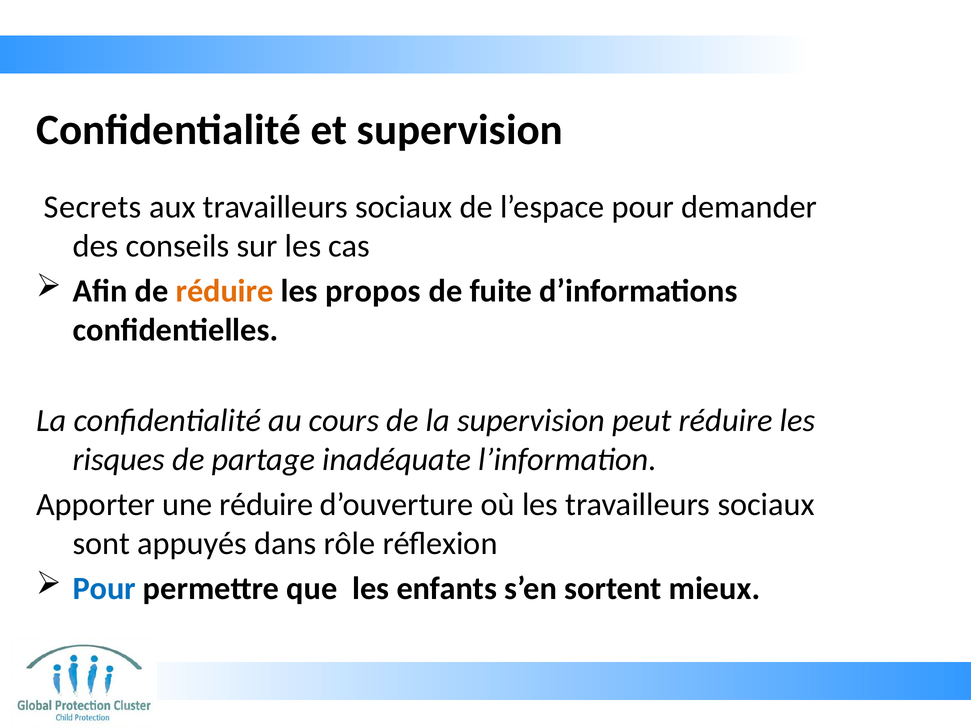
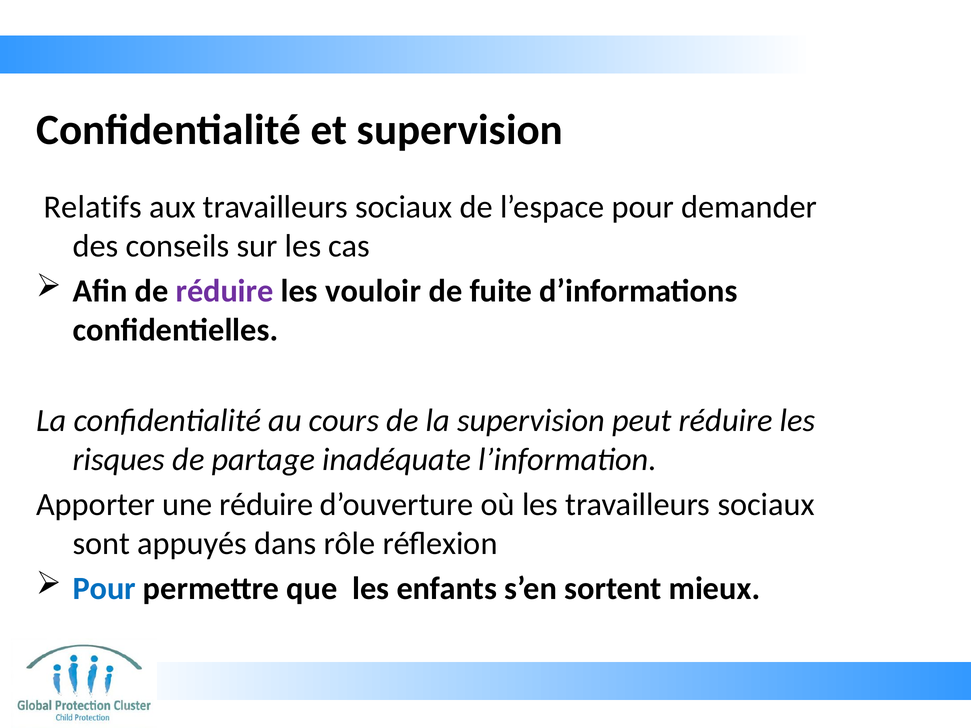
Secrets: Secrets -> Relatifs
réduire at (225, 291) colour: orange -> purple
propos: propos -> vouloir
